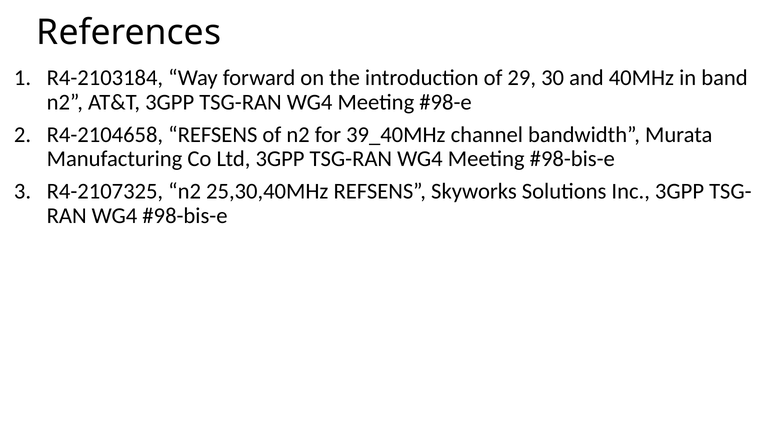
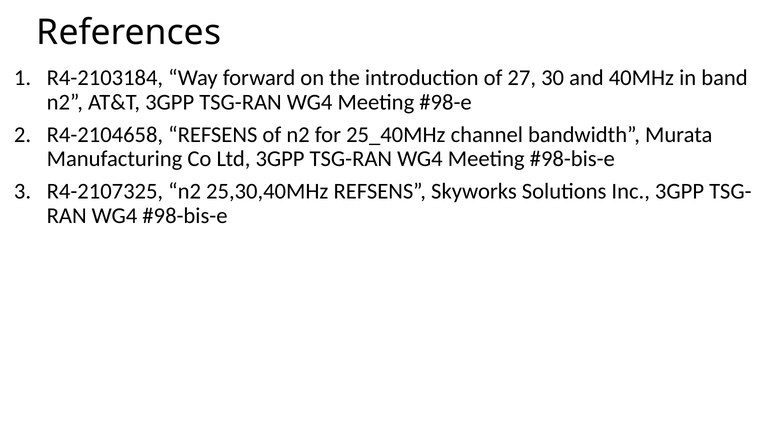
29: 29 -> 27
39_40MHz: 39_40MHz -> 25_40MHz
